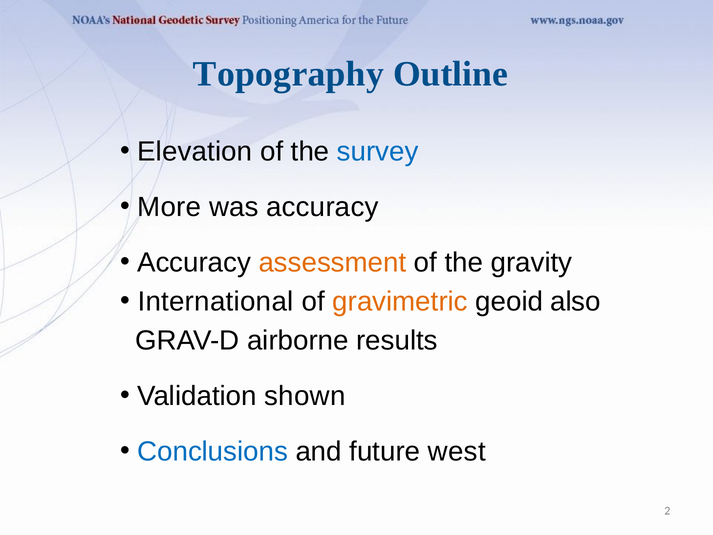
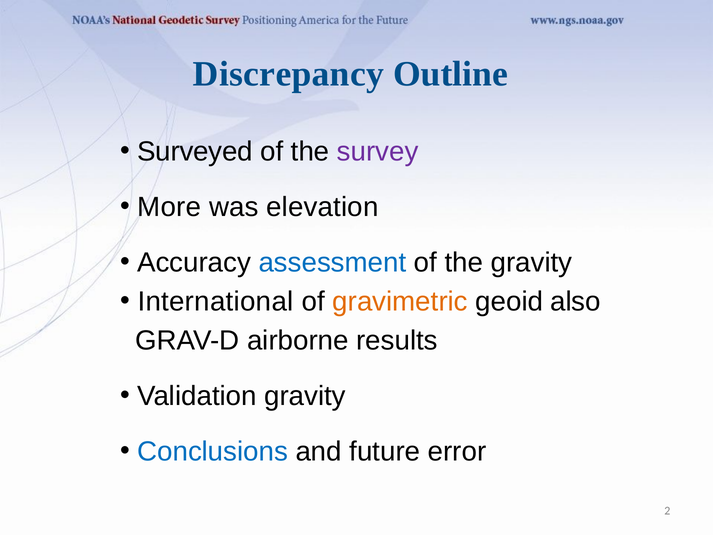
Topography: Topography -> Discrepancy
Elevation: Elevation -> Surveyed
survey colour: blue -> purple
was accuracy: accuracy -> elevation
assessment colour: orange -> blue
Validation shown: shown -> gravity
west: west -> error
